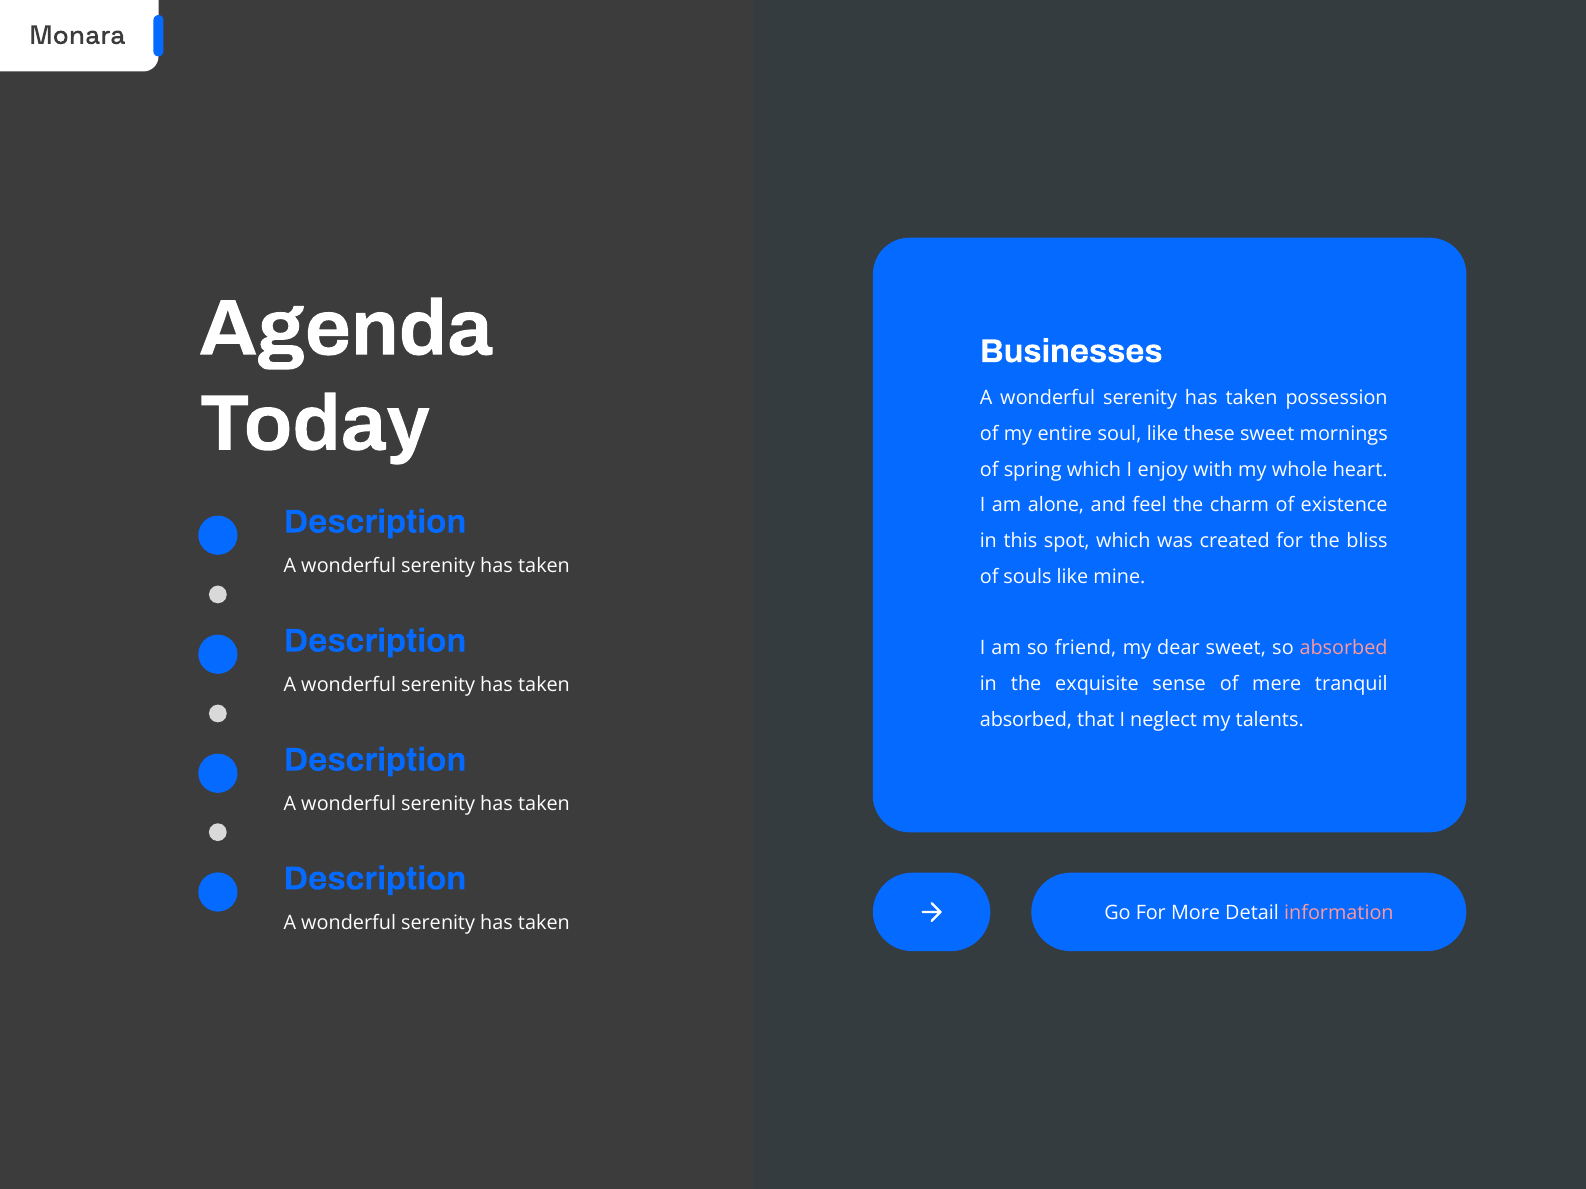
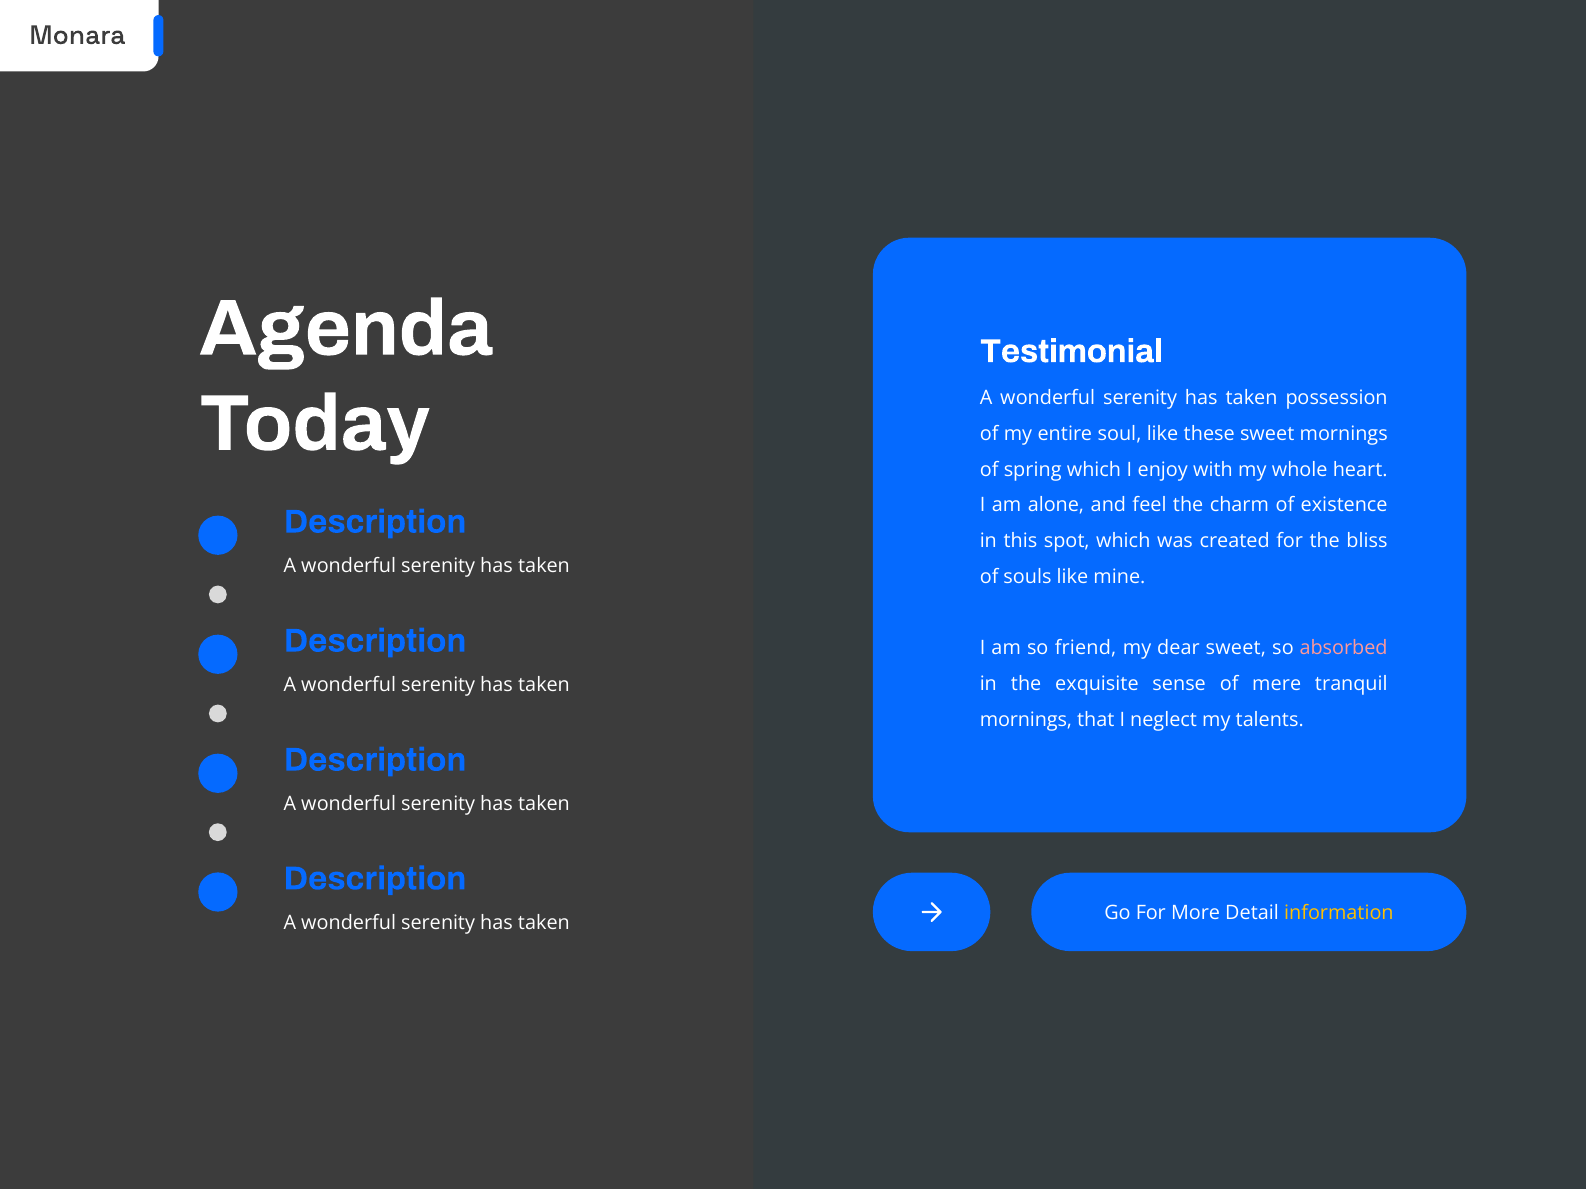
Businesses: Businesses -> Testimonial
absorbed at (1026, 720): absorbed -> mornings
information colour: pink -> yellow
